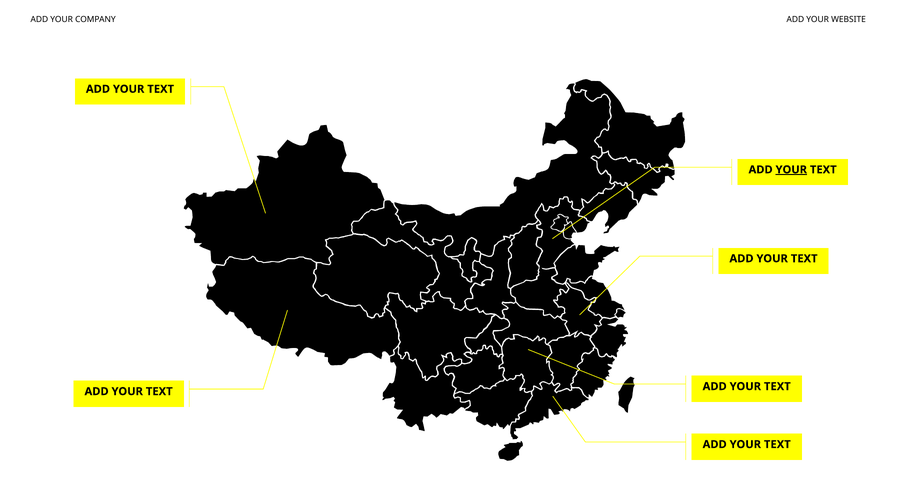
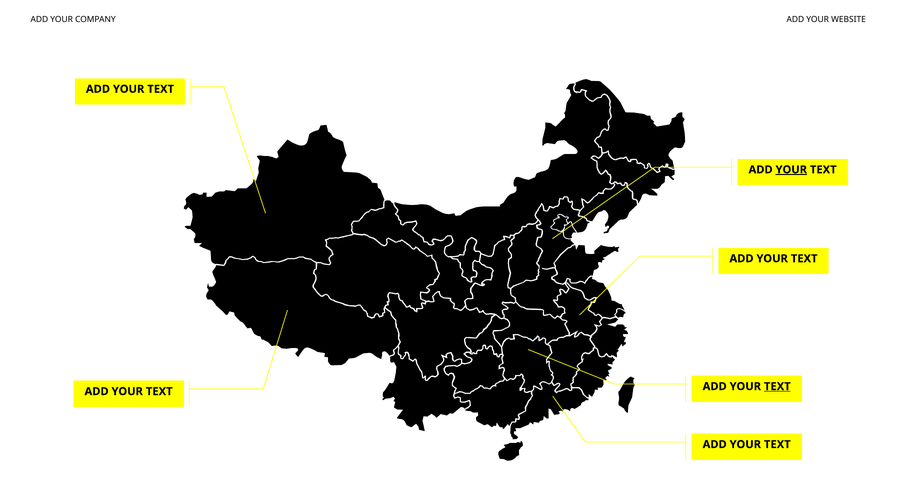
TEXT at (777, 387) underline: none -> present
